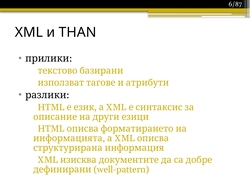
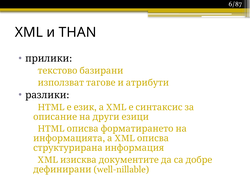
well-pattern: well-pattern -> well-nillable
